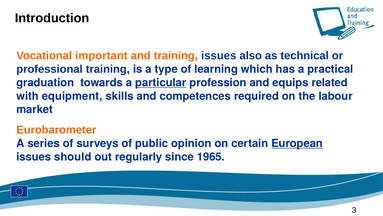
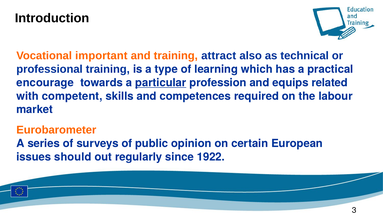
training issues: issues -> attract
graduation: graduation -> encourage
equipment: equipment -> competent
European underline: present -> none
1965: 1965 -> 1922
